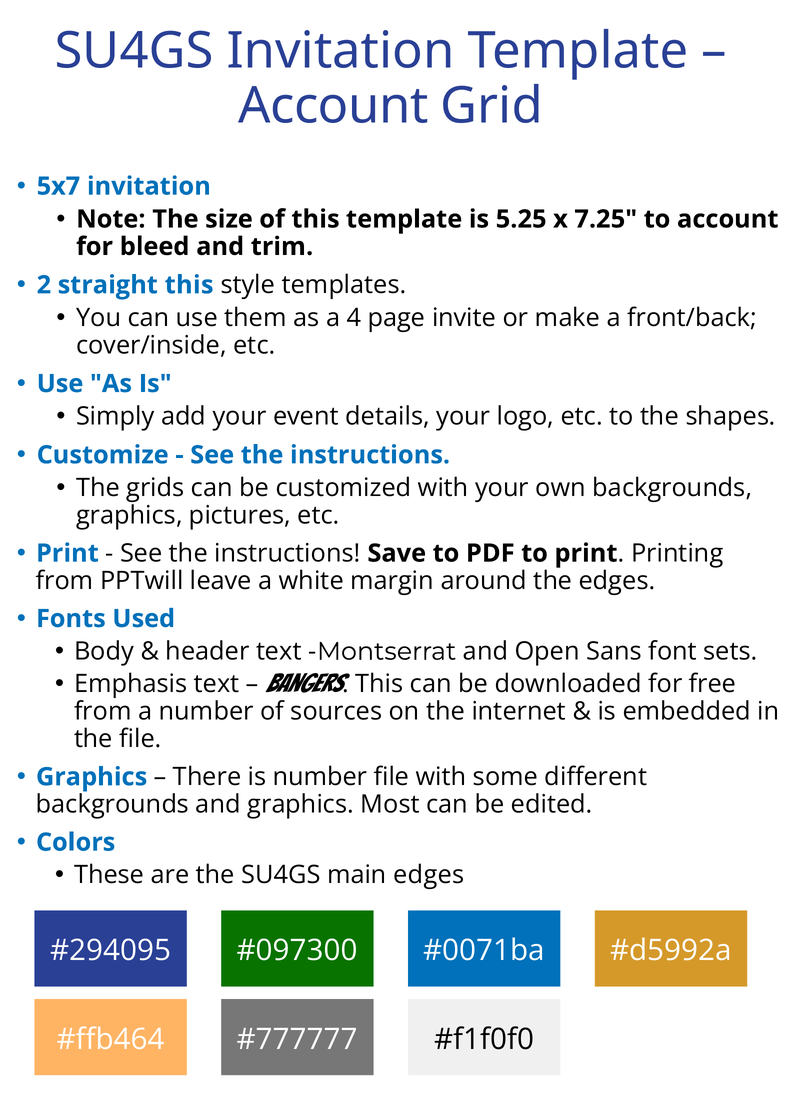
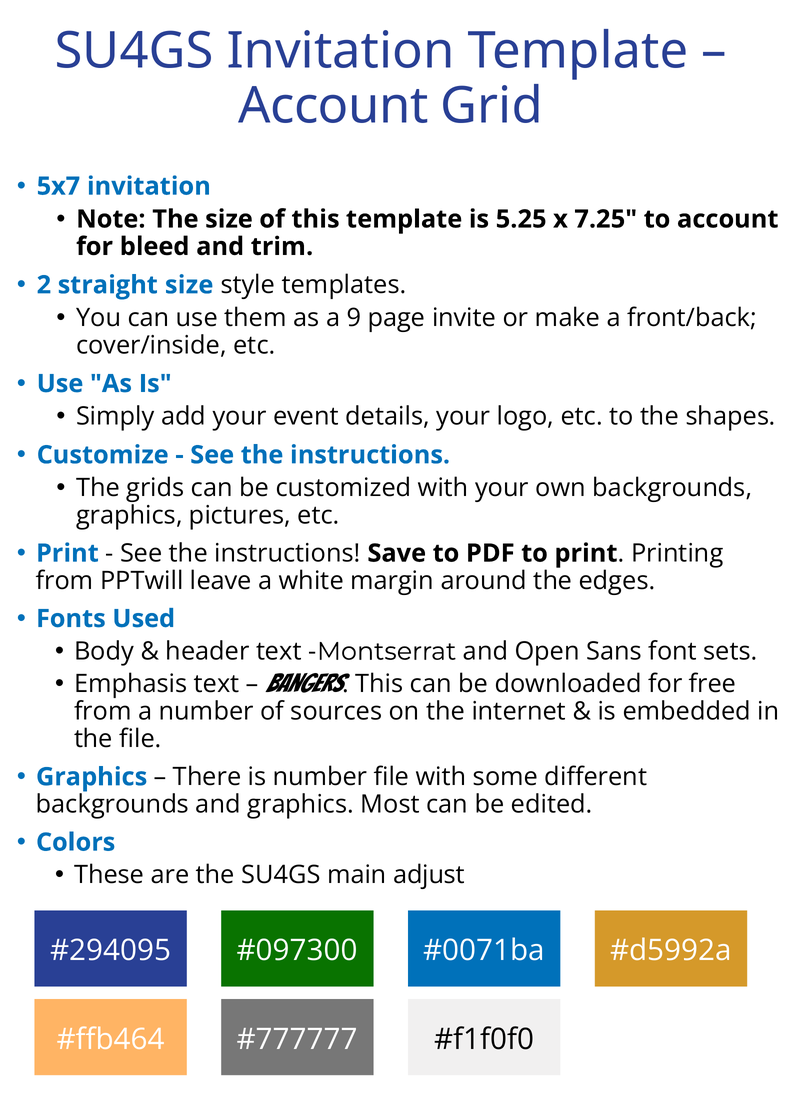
straight this: this -> size
4: 4 -> 9
main edges: edges -> adjust
